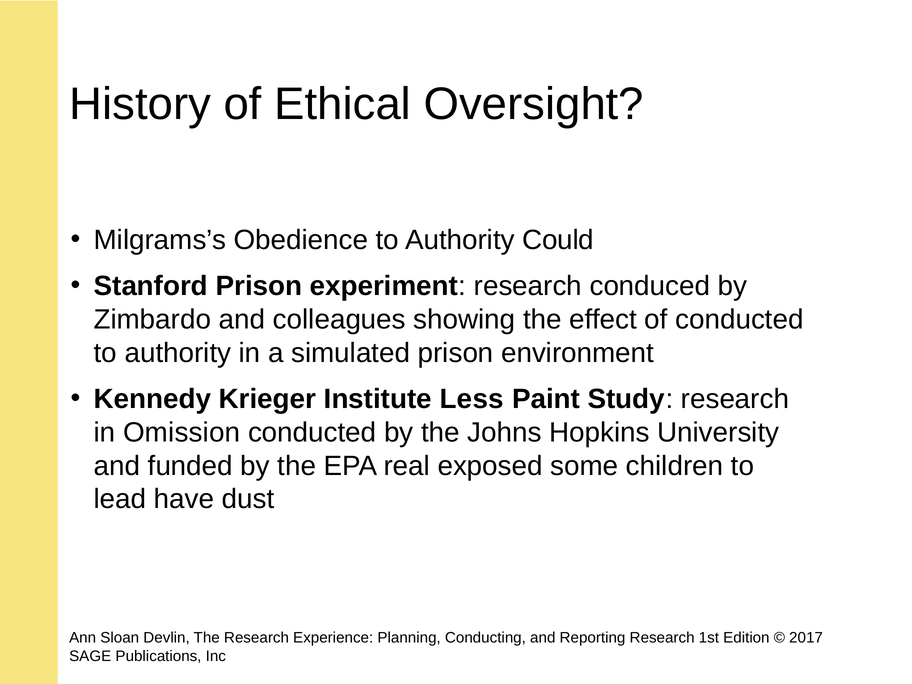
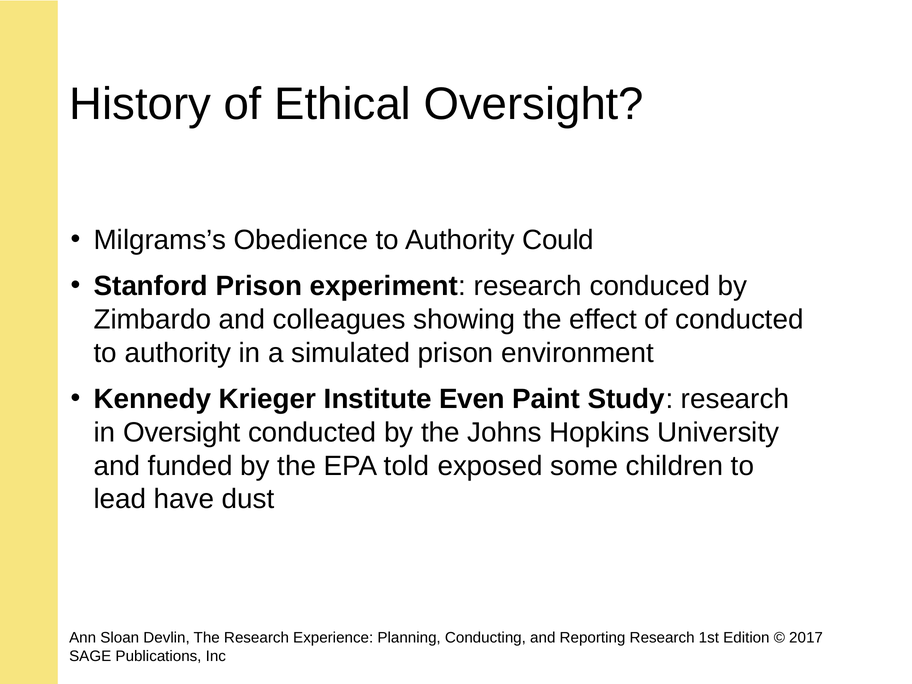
Less: Less -> Even
in Omission: Omission -> Oversight
real: real -> told
